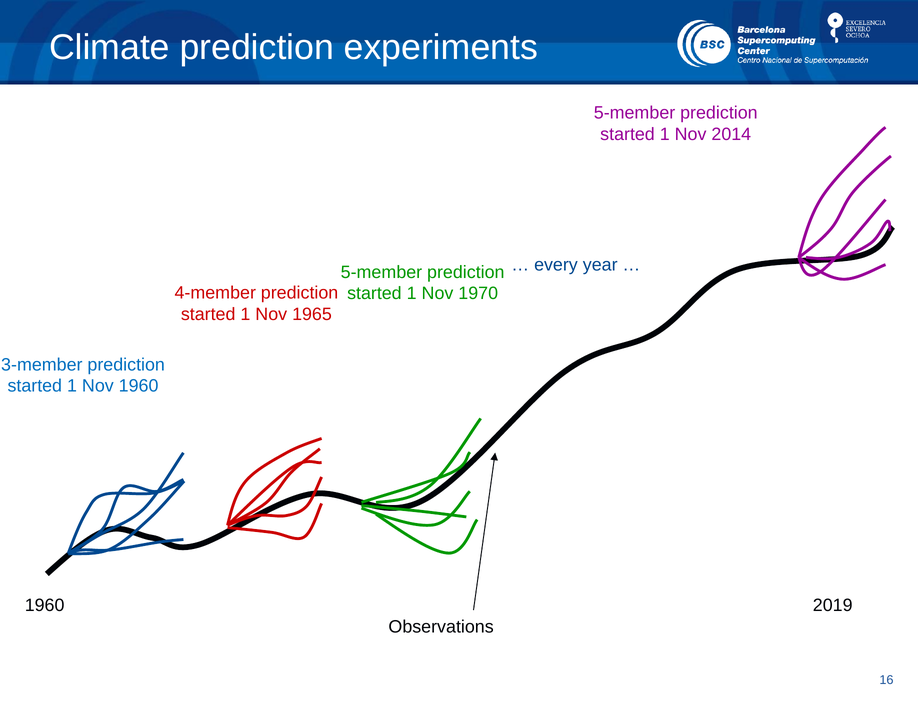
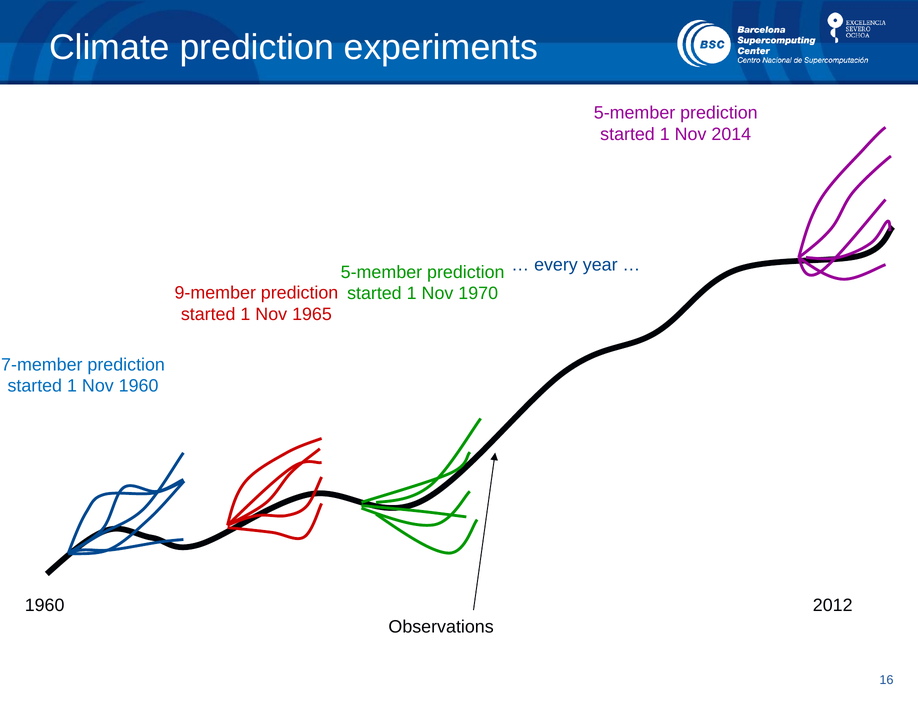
4-member: 4-member -> 9-member
3-member: 3-member -> 7-member
2019: 2019 -> 2012
